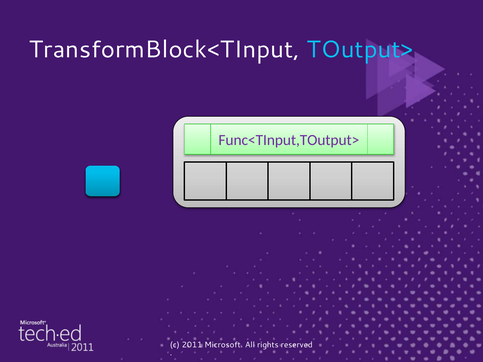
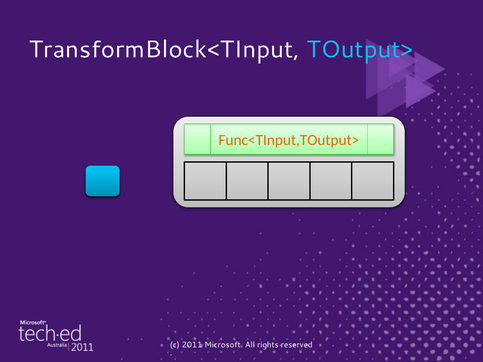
Func<TInput,TOutput> colour: purple -> orange
